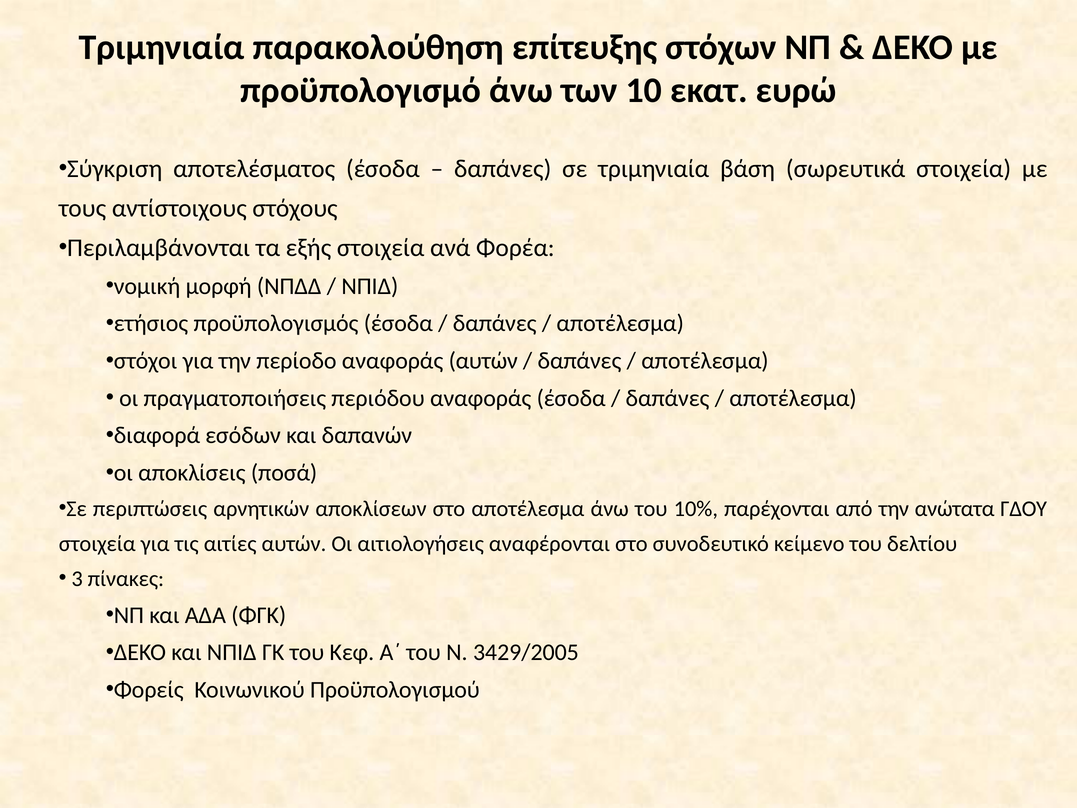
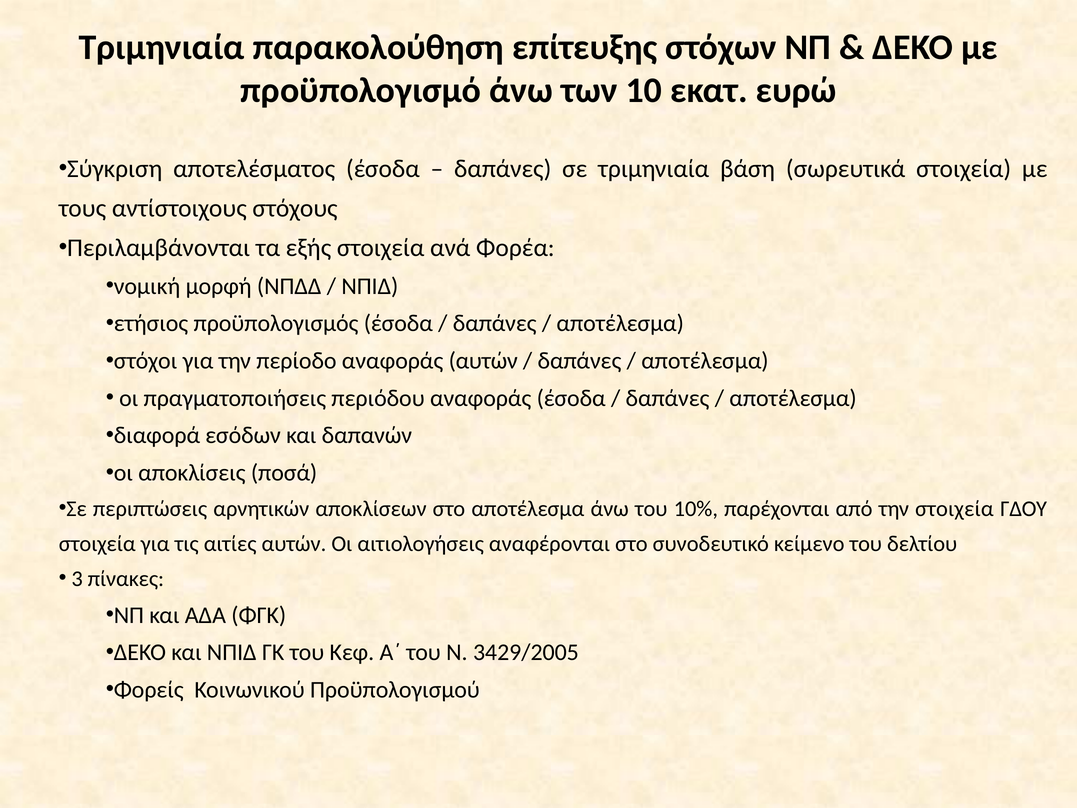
την ανώτατα: ανώτατα -> στοιχεία
